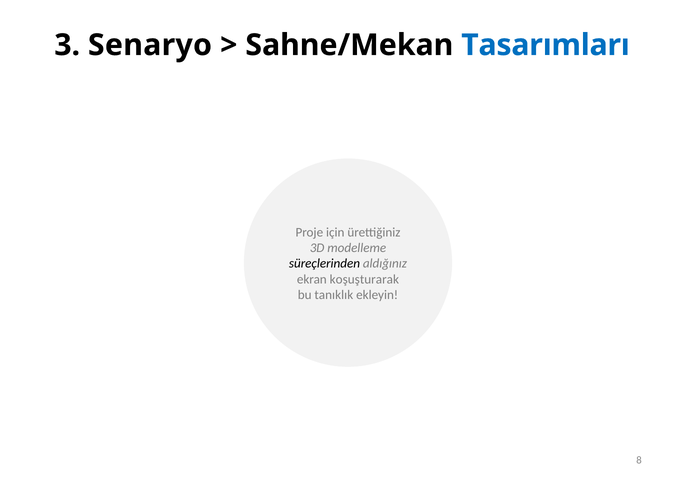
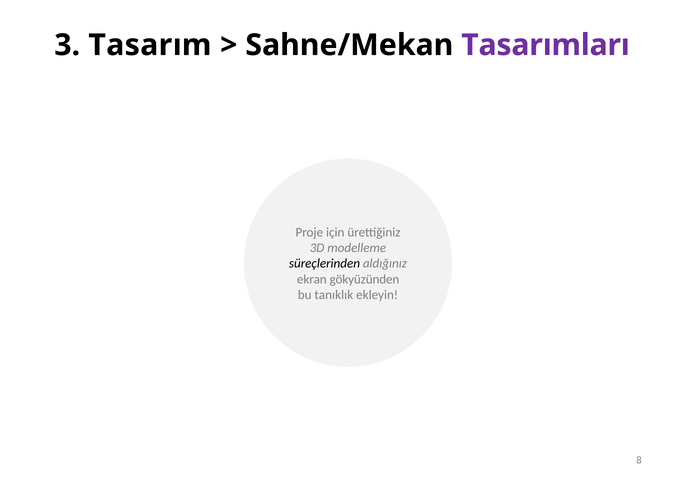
Senaryo: Senaryo -> Tasarım
Tasarımları colour: blue -> purple
koşuşturarak: koşuşturarak -> gökyüzünden
